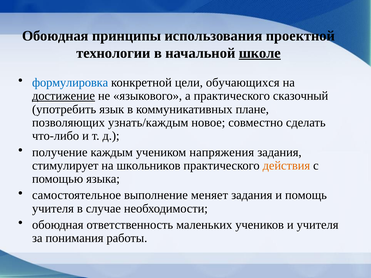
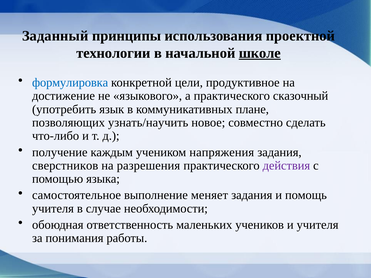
Обоюдная at (55, 36): Обоюдная -> Заданный
обучающихся: обучающихся -> продуктивное
достижение underline: present -> none
узнать/каждым: узнать/каждым -> узнать/научить
стимулирует: стимулирует -> сверстников
школьников: школьников -> разрешения
действия colour: orange -> purple
